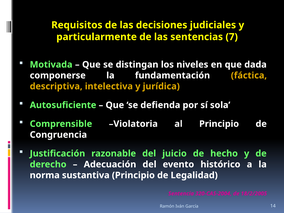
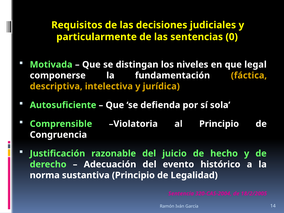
7: 7 -> 0
dada: dada -> legal
